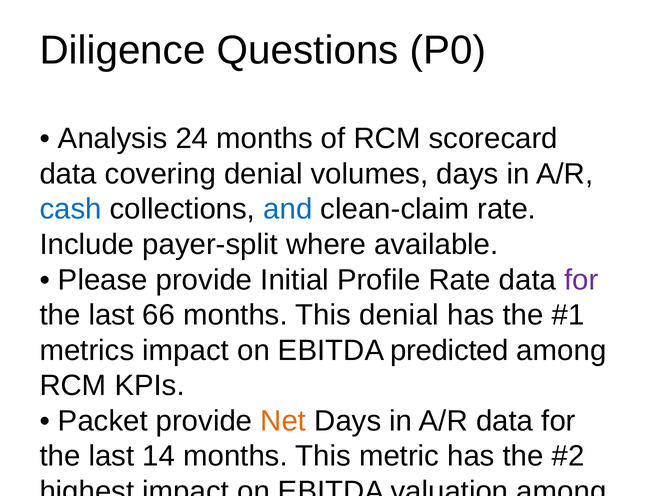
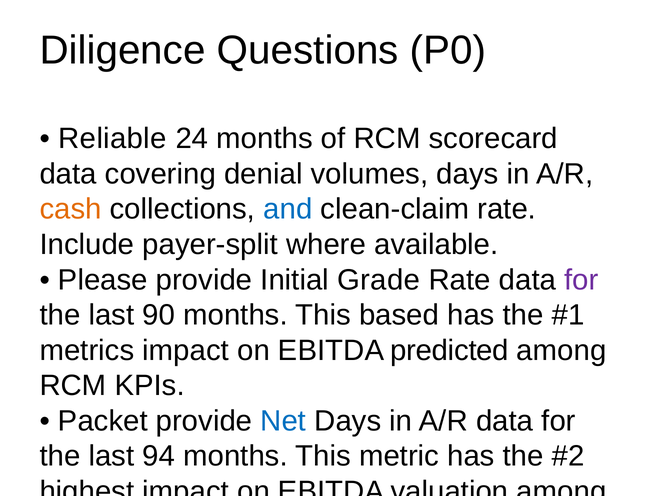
Analysis: Analysis -> Reliable
cash at (71, 209) colour: blue -> orange
Profile: Profile -> Grade
66: 66 -> 90
This denial: denial -> based
Net at (283, 421) colour: orange -> blue
14: 14 -> 94
